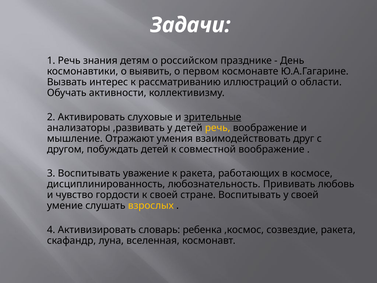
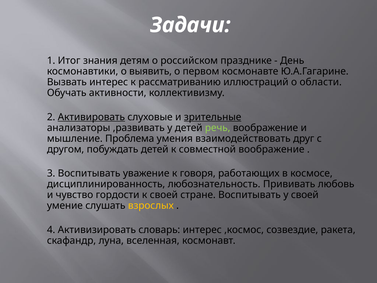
1 Речь: Речь -> Итог
Активировать underline: none -> present
речь at (218, 128) colour: yellow -> light green
Отражают: Отражают -> Проблема
к ракета: ракета -> говоря
словарь ребенка: ребенка -> интерес
